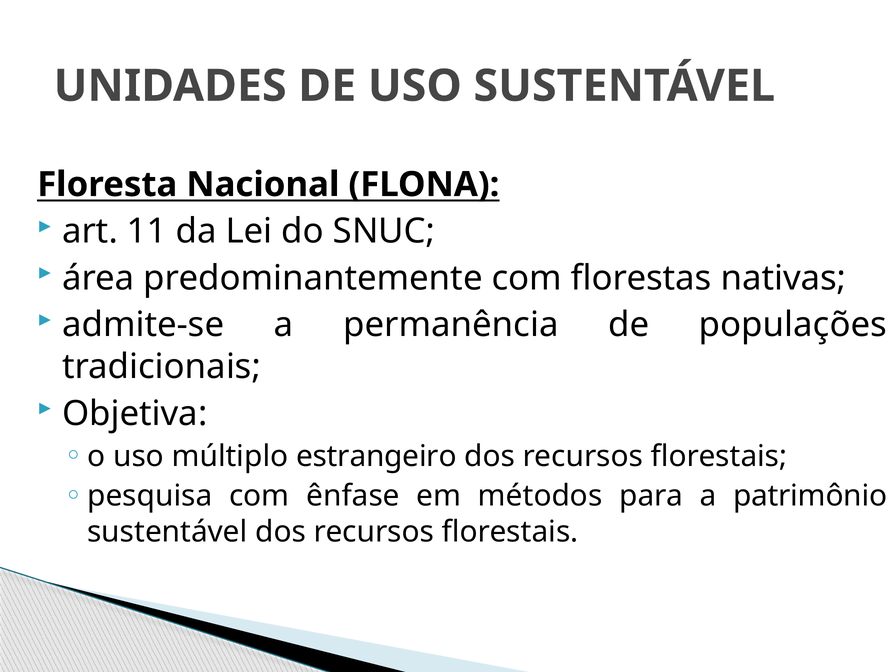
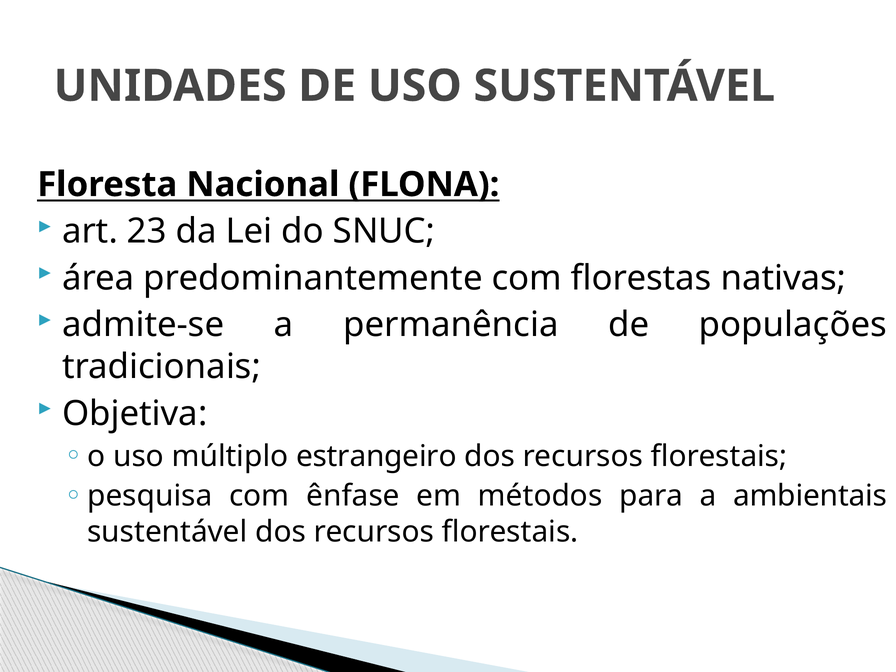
11: 11 -> 23
patrimônio: patrimônio -> ambientais
